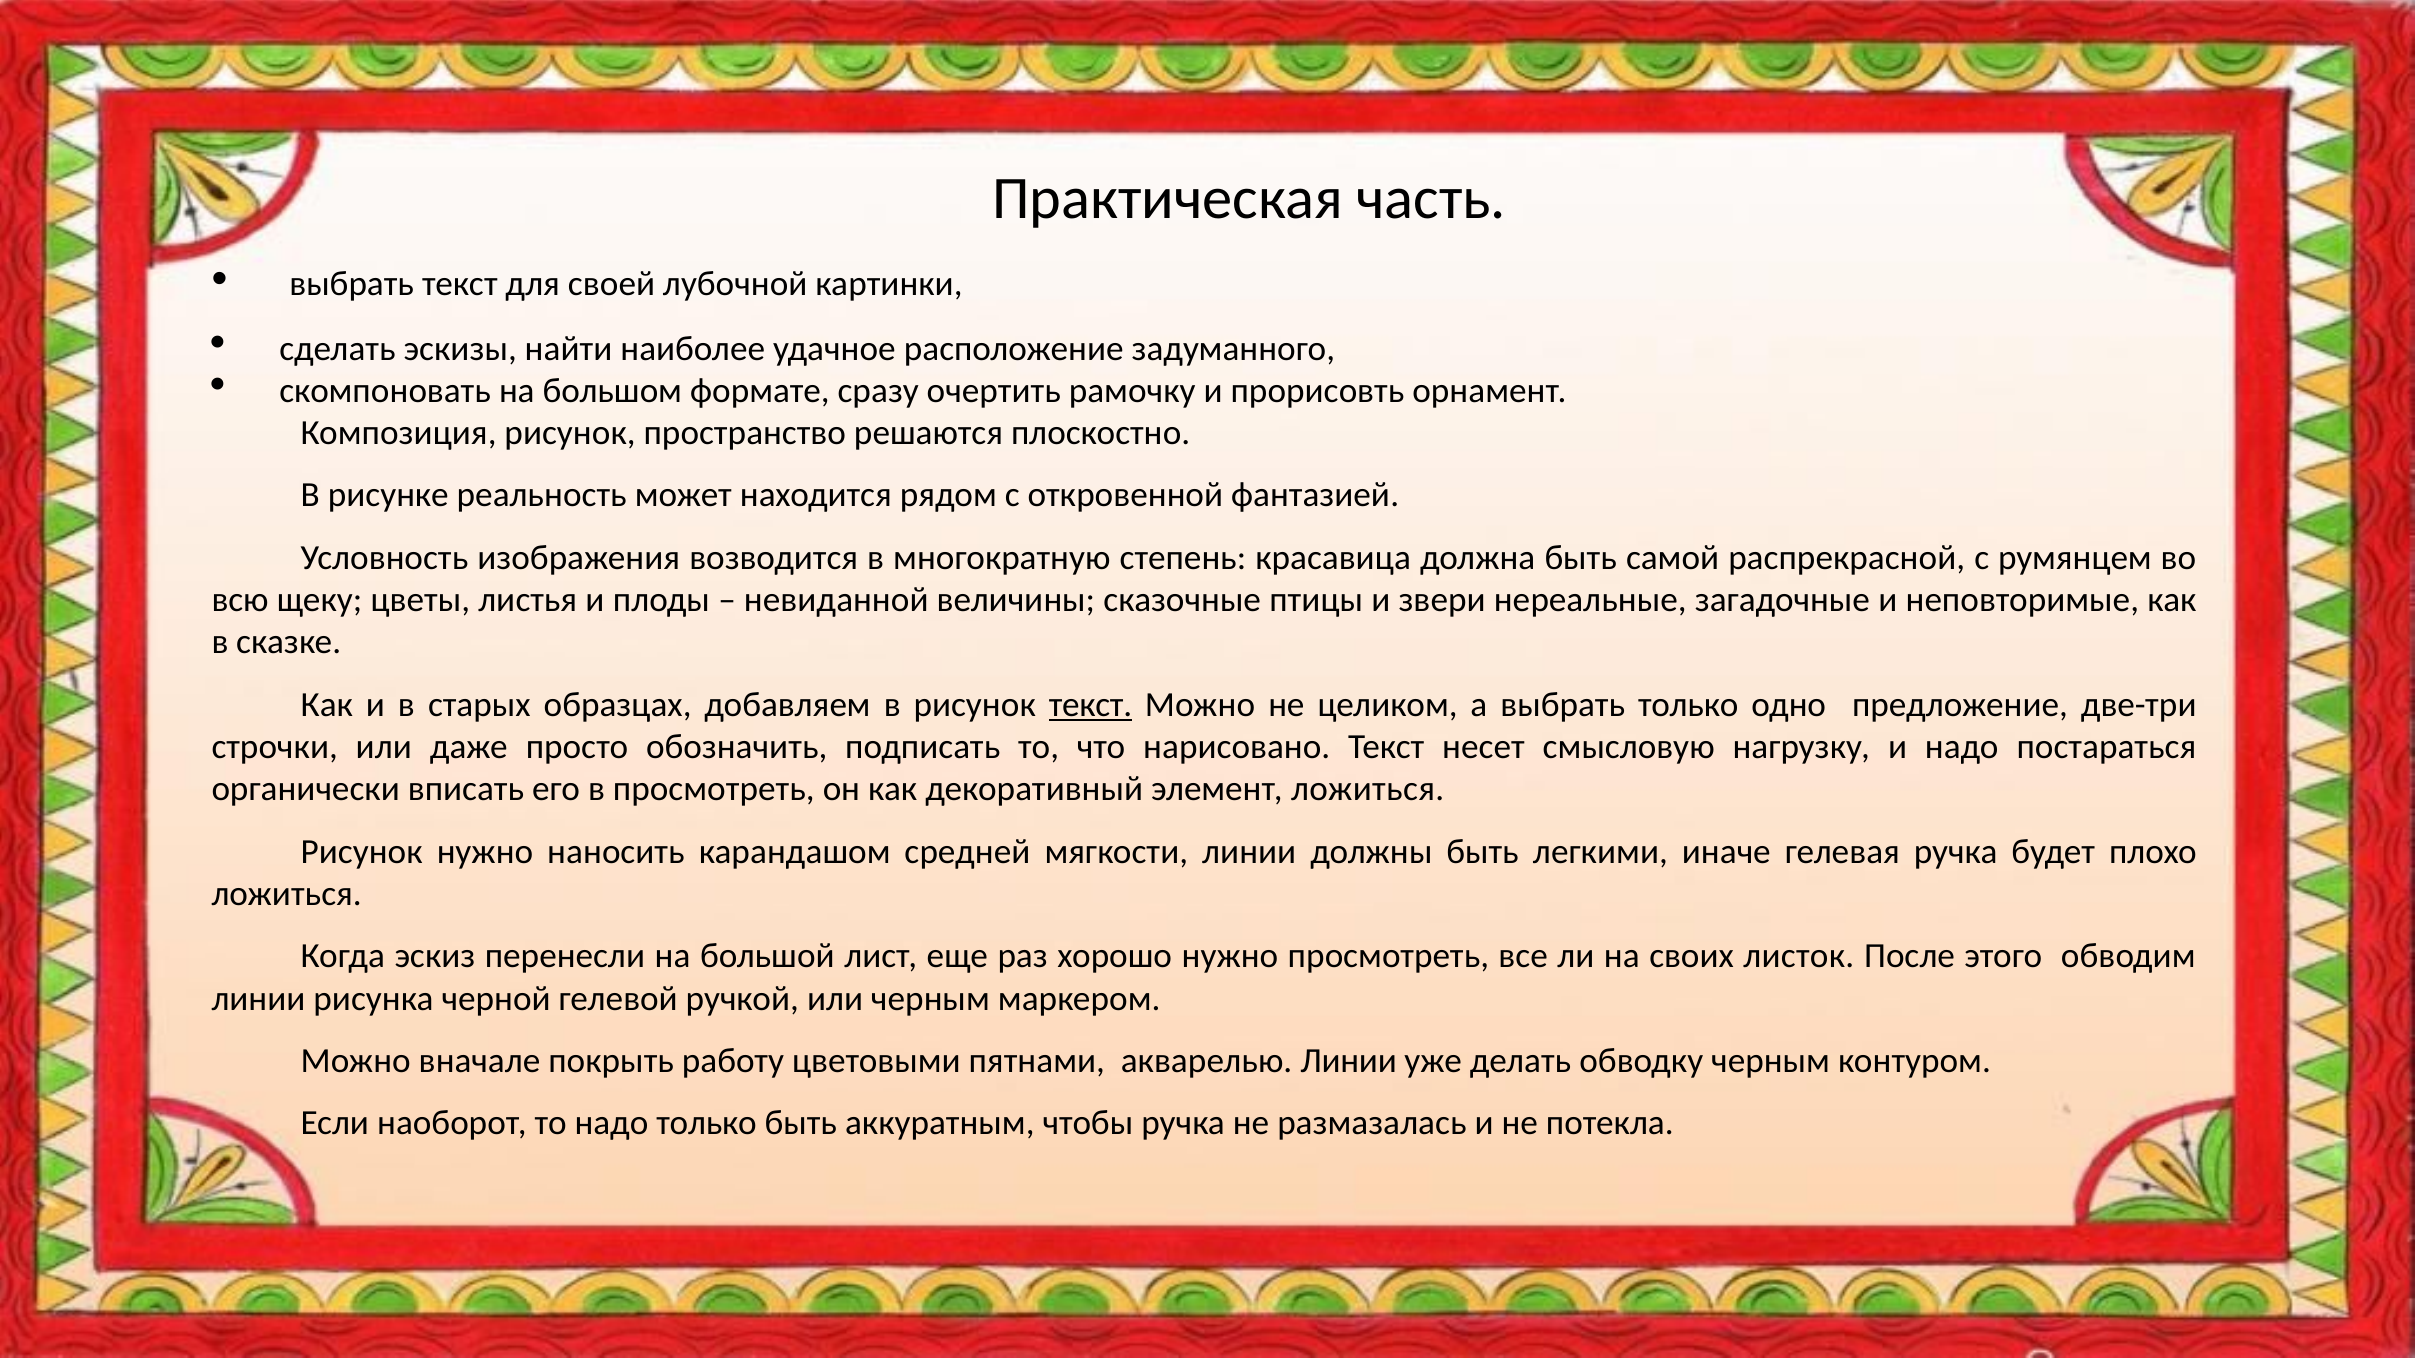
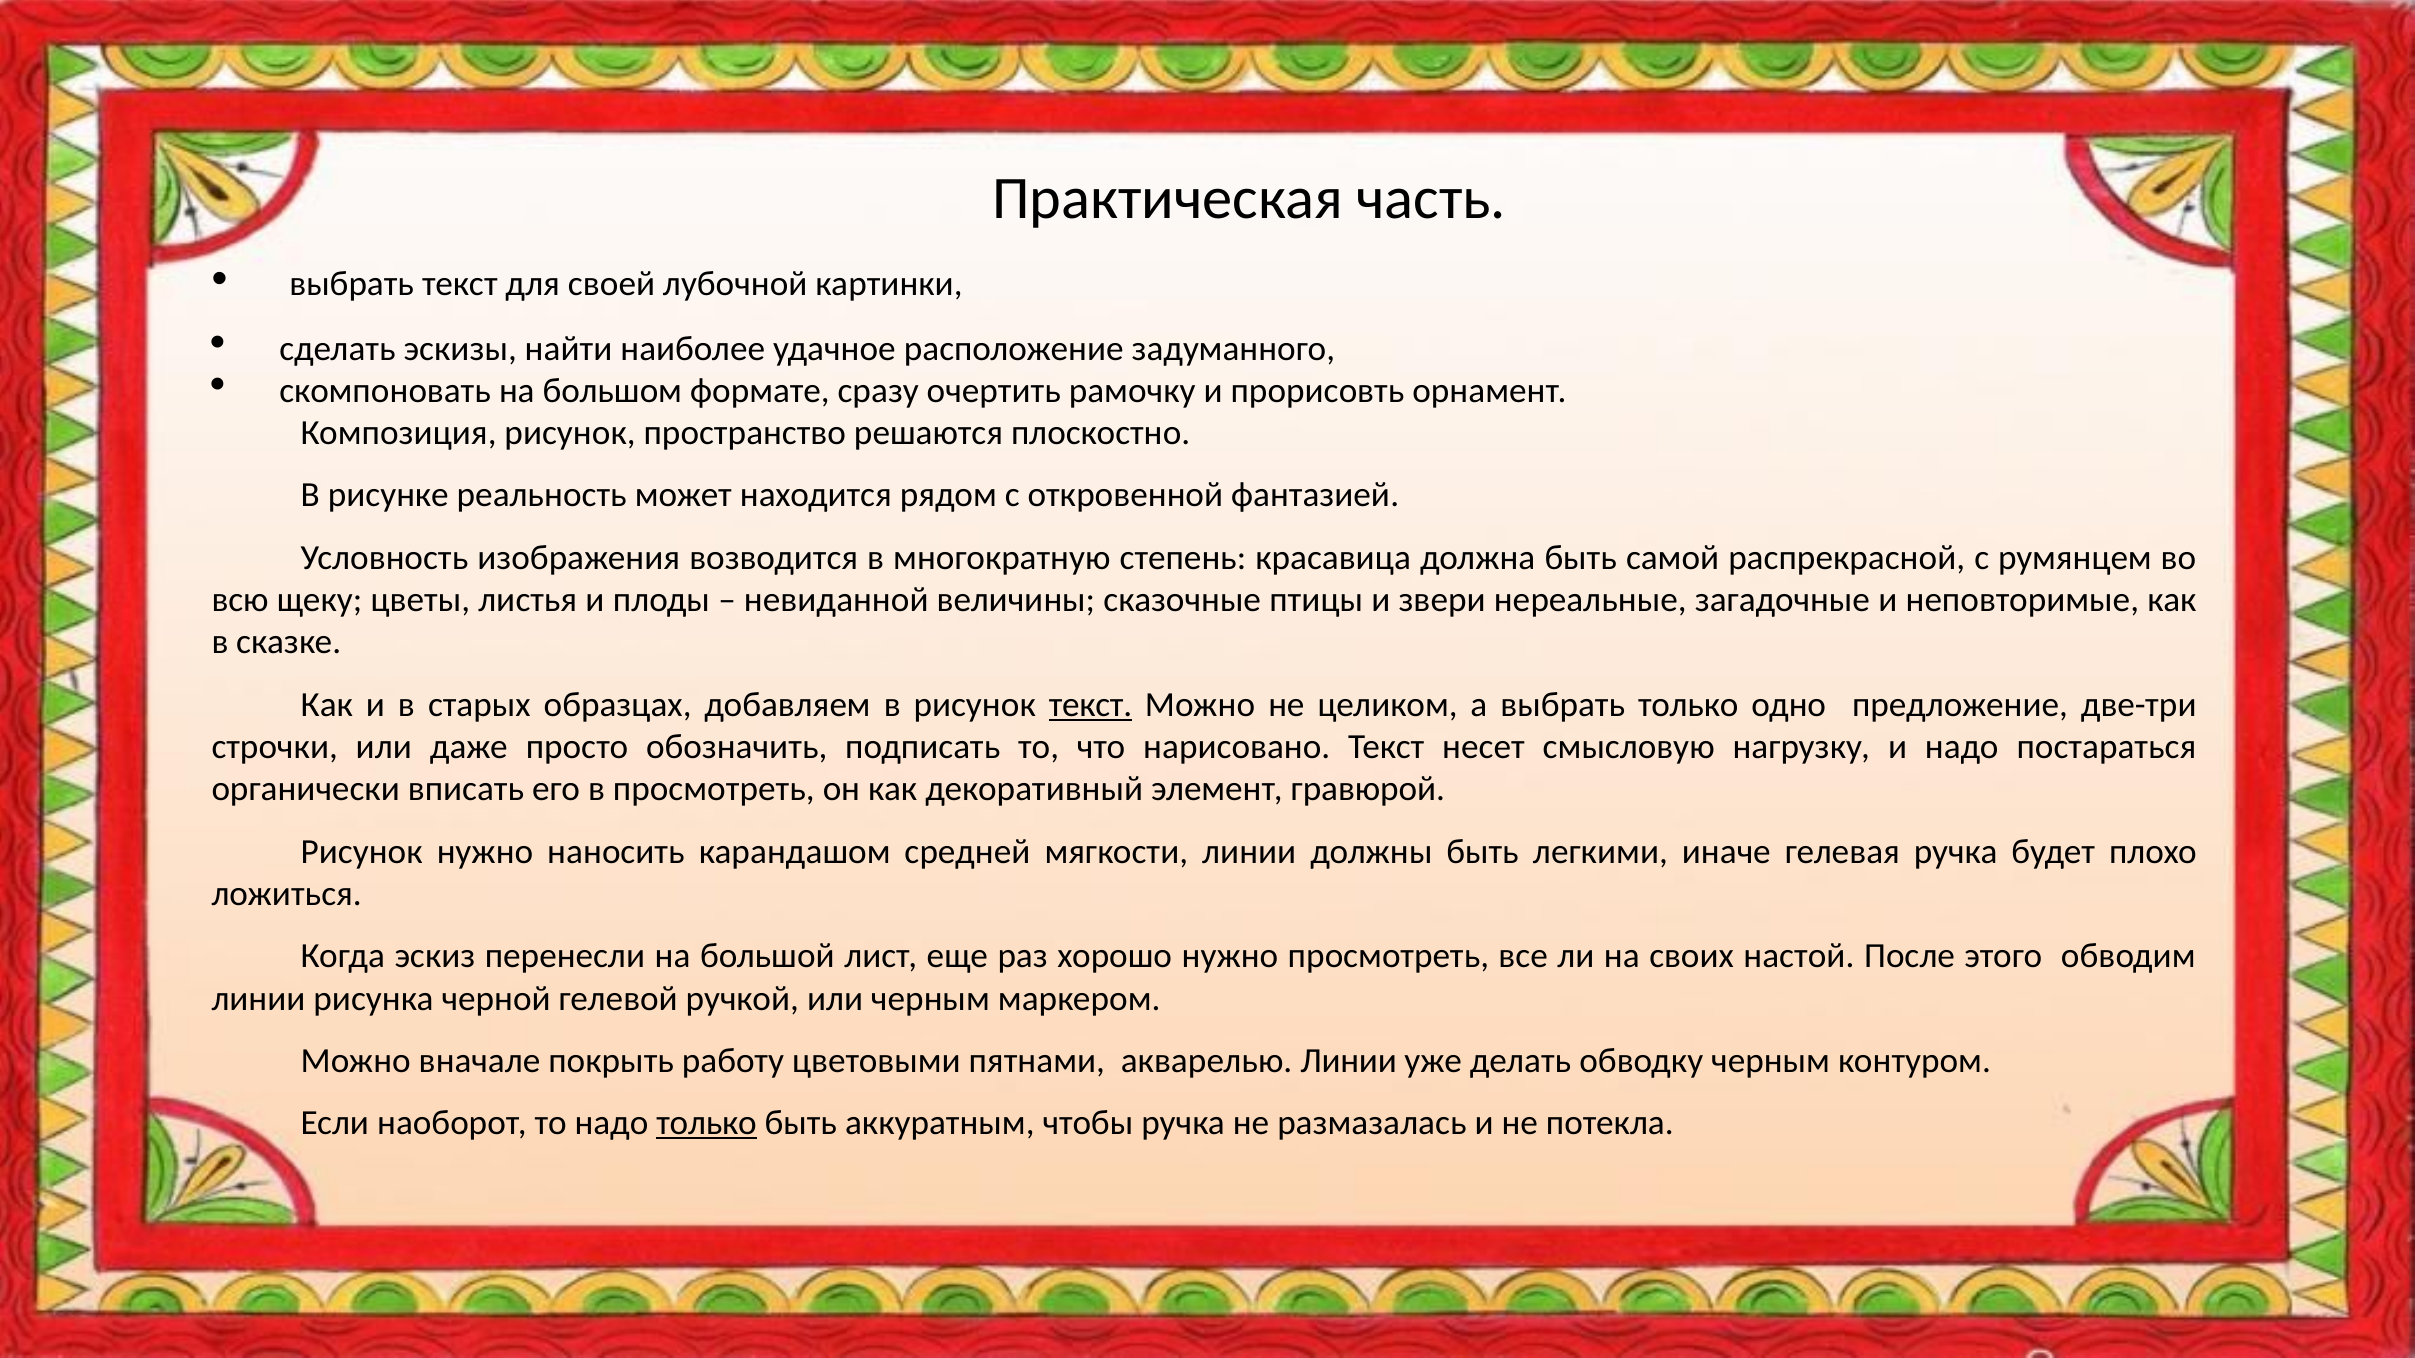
элемент ложиться: ложиться -> гравюрой
листок: листок -> настой
только at (707, 1124) underline: none -> present
